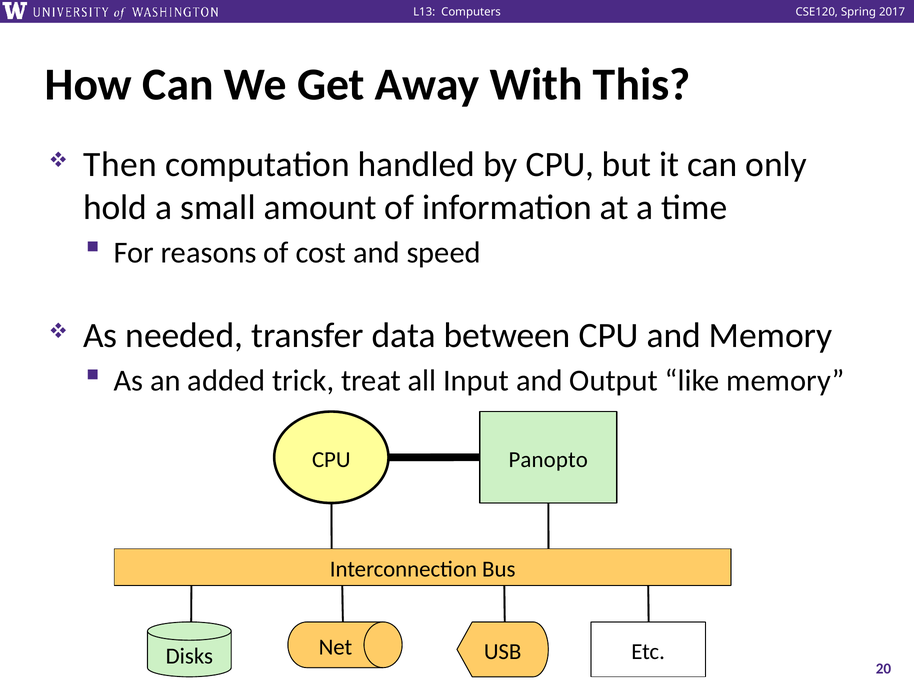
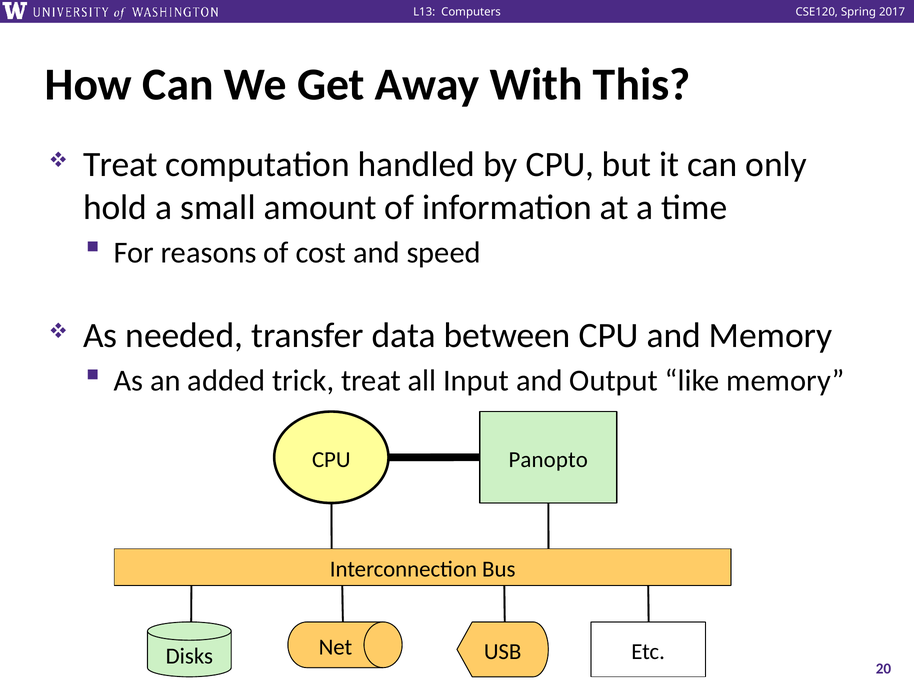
Then at (120, 165): Then -> Treat
